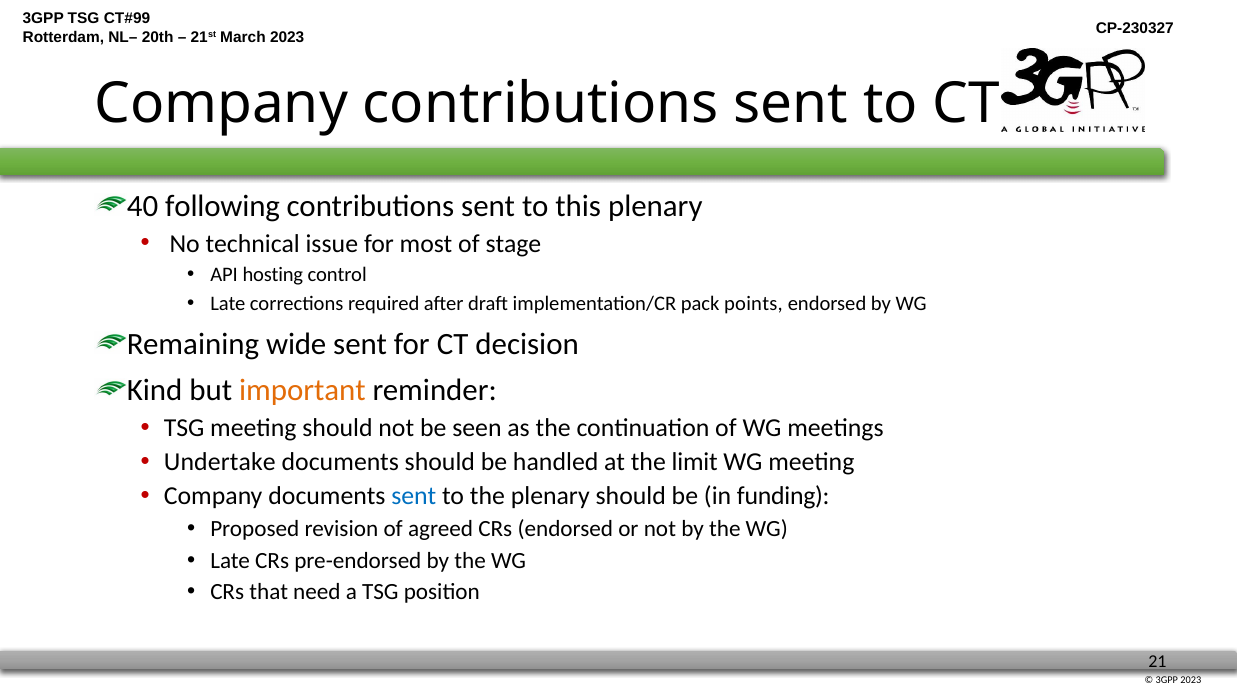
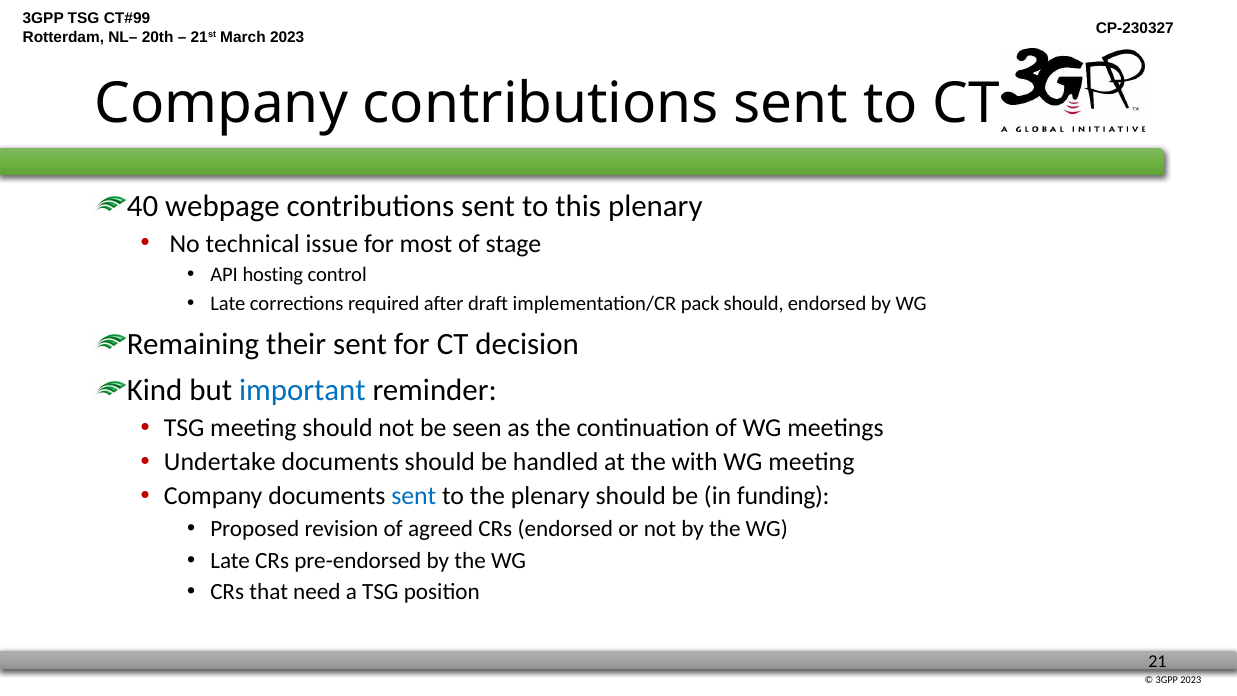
following: following -> webpage
pack points: points -> should
wide: wide -> their
important colour: orange -> blue
limit: limit -> with
